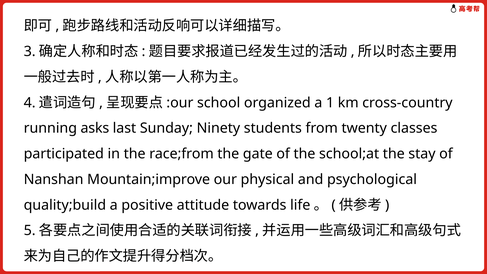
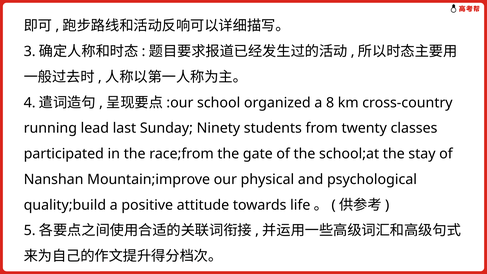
1: 1 -> 8
asks: asks -> lead
